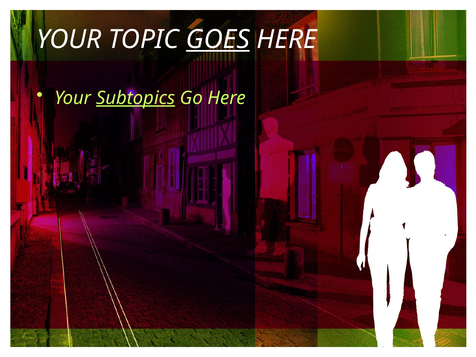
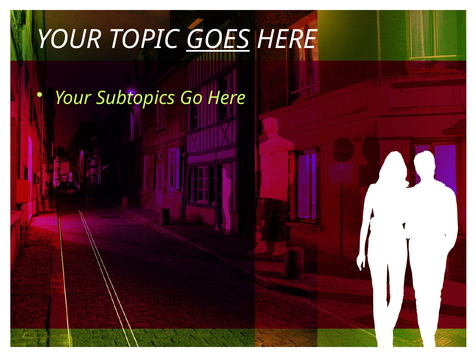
Subtopics underline: present -> none
